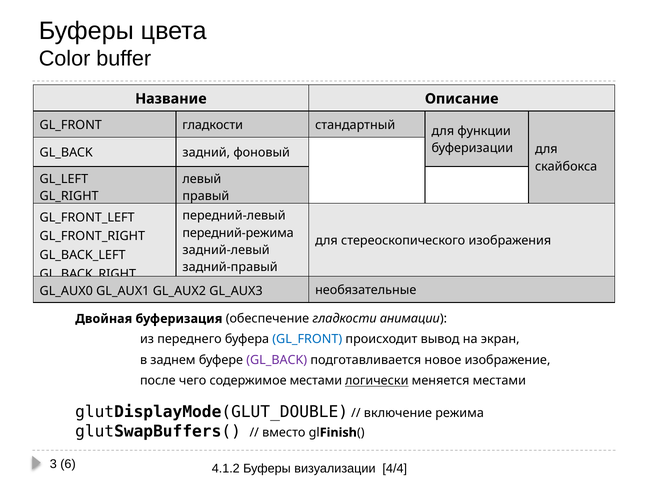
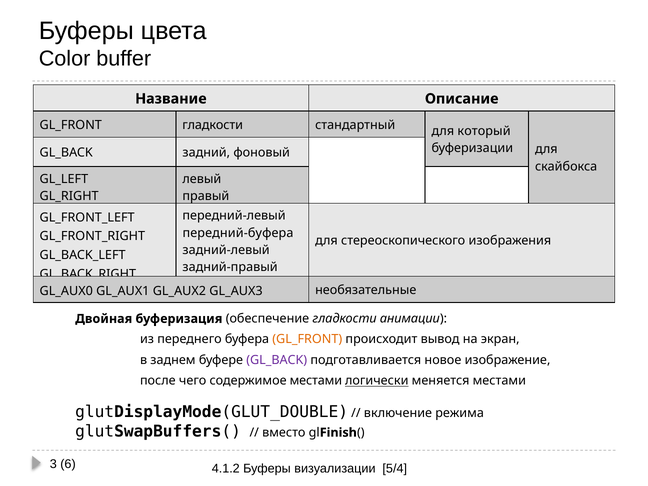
функции: функции -> который
передний-режима: передний-режима -> передний-буфера
GL_FRONT at (307, 339) colour: blue -> orange
4/4: 4/4 -> 5/4
